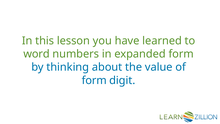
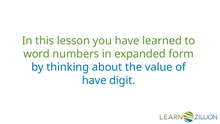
form at (94, 80): form -> have
